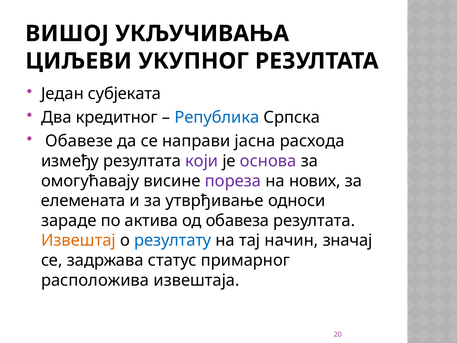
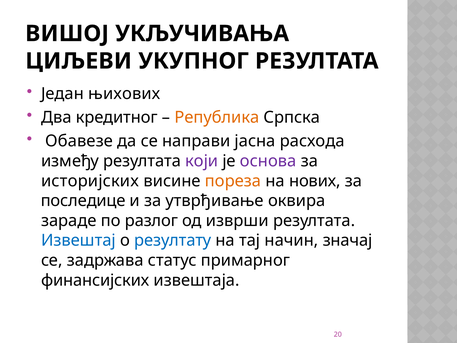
субјеката: субјеката -> њихових
Република colour: blue -> orange
омогућавају: омогућавају -> историјских
пореза colour: purple -> orange
елемената: елемената -> последице
односи: односи -> оквира
актива: актива -> разлог
обавеза: обавеза -> изврши
Извештај colour: orange -> blue
расположива: расположива -> финансијских
